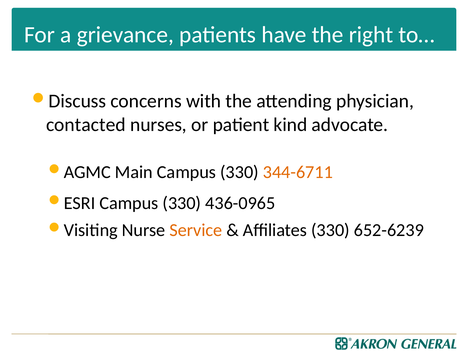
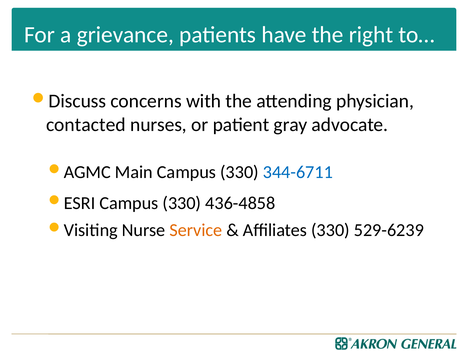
kind: kind -> gray
344-6711 colour: orange -> blue
436-0965: 436-0965 -> 436-4858
652-6239: 652-6239 -> 529-6239
